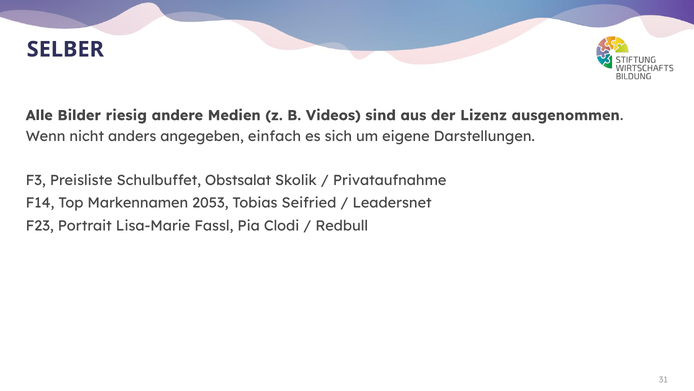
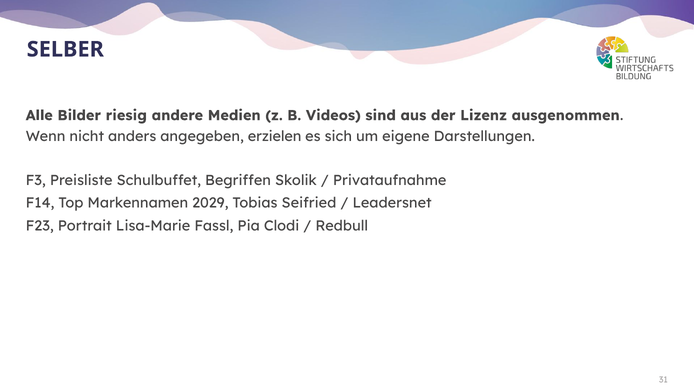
einfach: einfach -> erzielen
Obstsalat: Obstsalat -> Begriffen
2053: 2053 -> 2029
